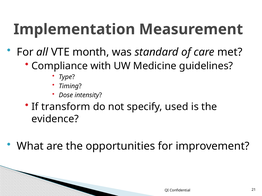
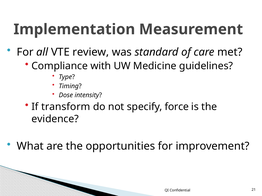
month: month -> review
used: used -> force
